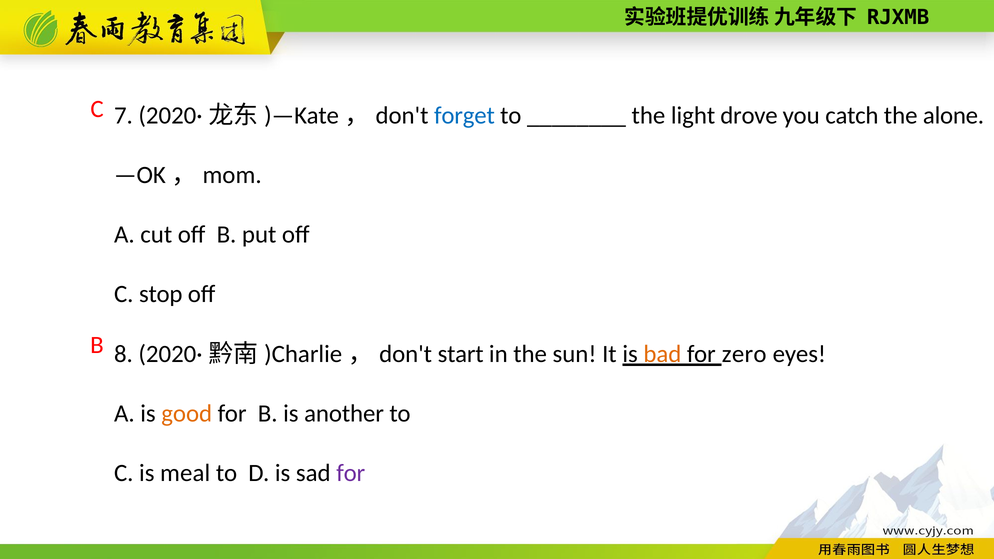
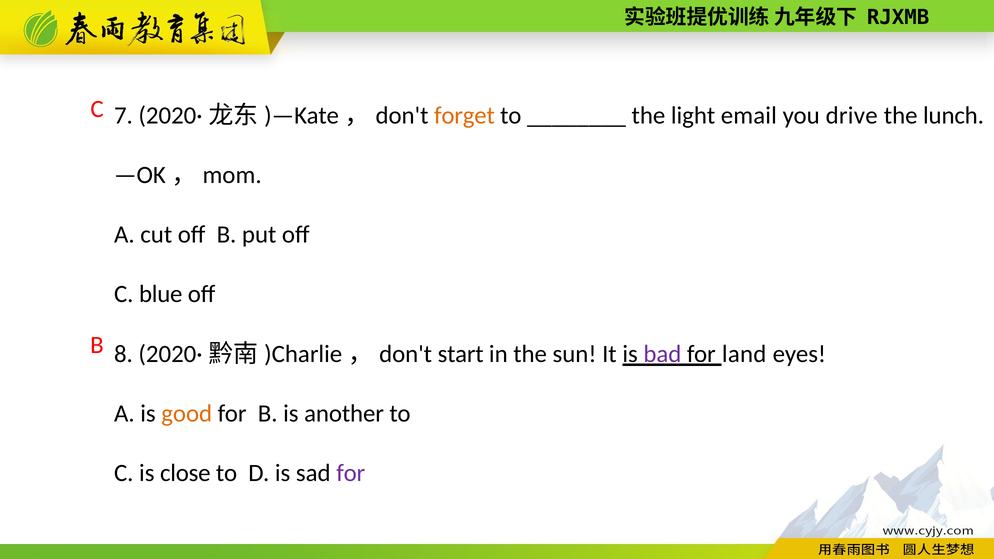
forget colour: blue -> orange
drove: drove -> email
catch: catch -> drive
alone: alone -> lunch
stop: stop -> blue
bad colour: orange -> purple
zero: zero -> land
meal: meal -> close
